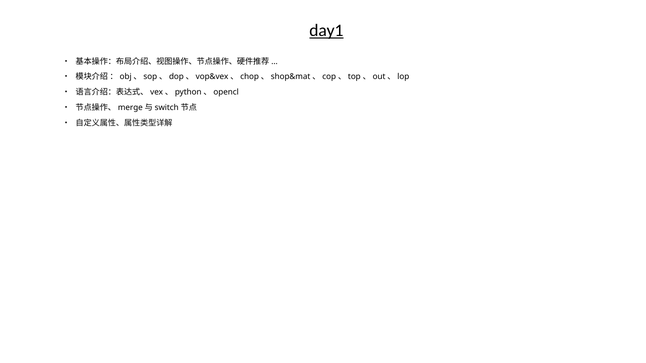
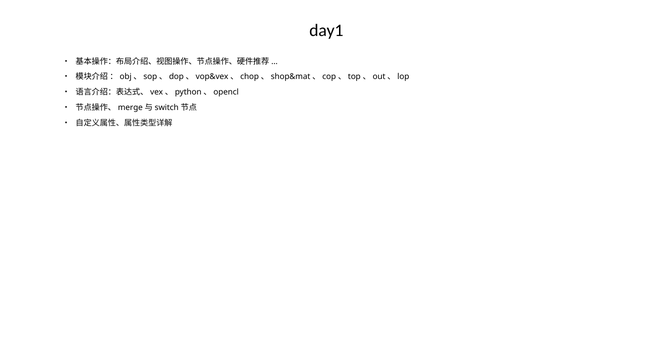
day1 underline: present -> none
